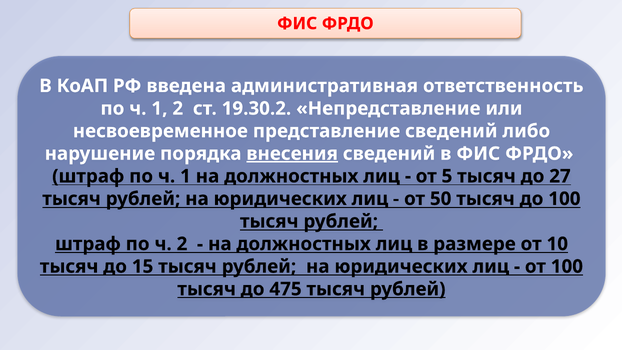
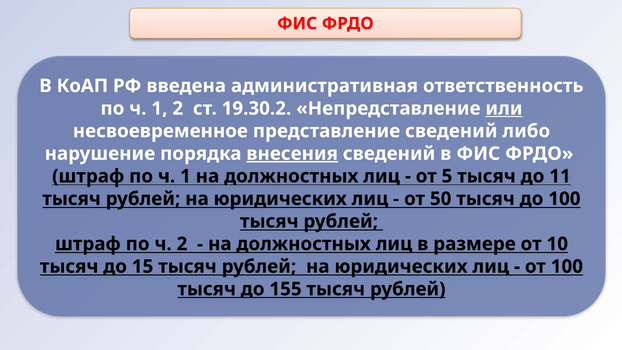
или underline: none -> present
27: 27 -> 11
475: 475 -> 155
